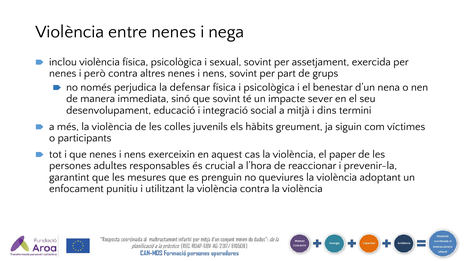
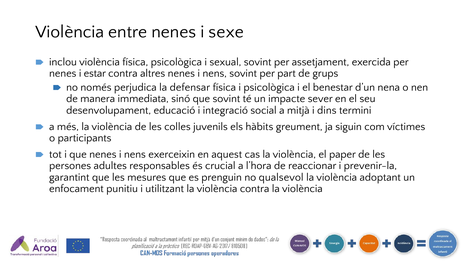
nega: nega -> sexe
però: però -> estar
queviures: queviures -> qualsevol
